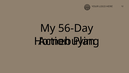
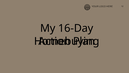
56-Day: 56-Day -> 16-Day
